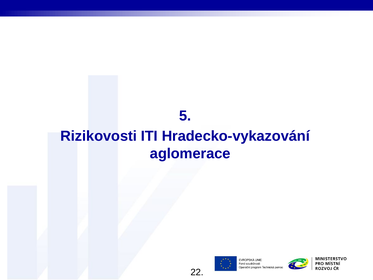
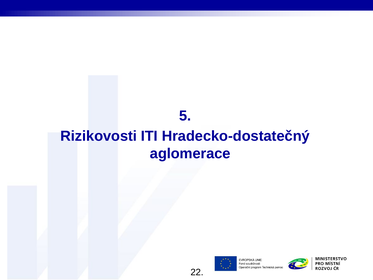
Hradecko-vykazování: Hradecko-vykazování -> Hradecko-dostatečný
